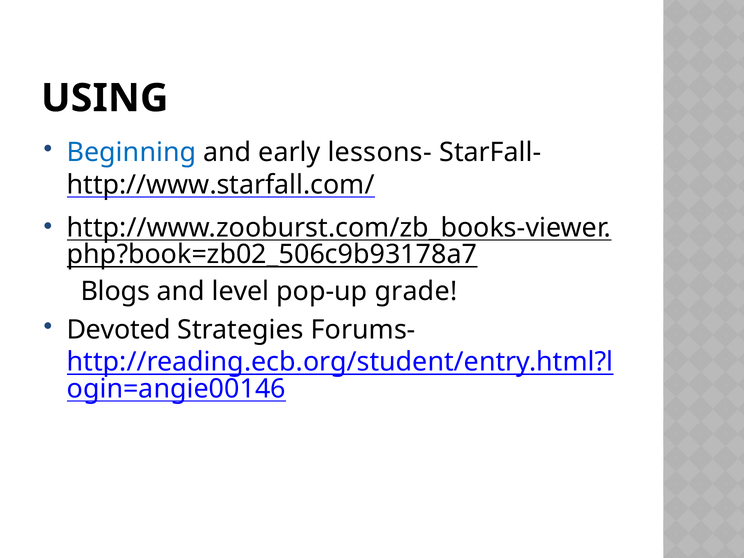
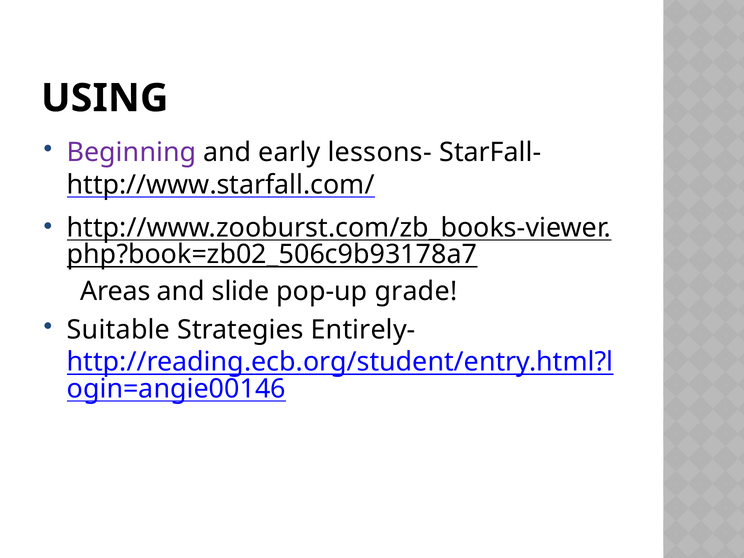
Beginning colour: blue -> purple
Blogs: Blogs -> Areas
level: level -> slide
Devoted: Devoted -> Suitable
Forums-: Forums- -> Entirely-
